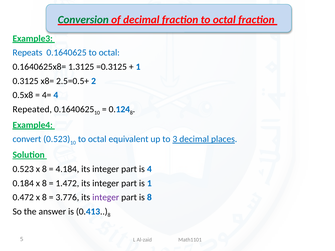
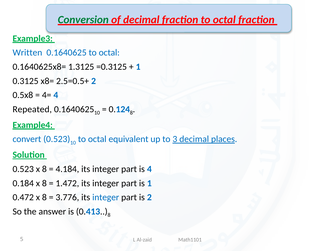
Repeats: Repeats -> Written
integer at (106, 198) colour: purple -> blue
is 8: 8 -> 2
